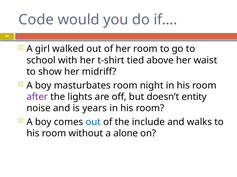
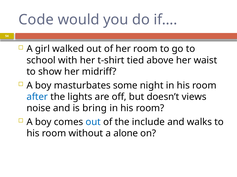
masturbates room: room -> some
after colour: purple -> blue
entity: entity -> views
years: years -> bring
